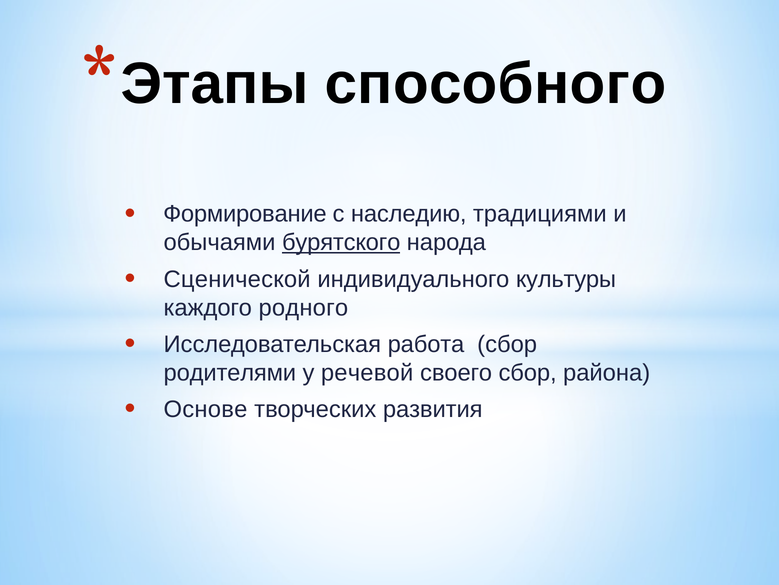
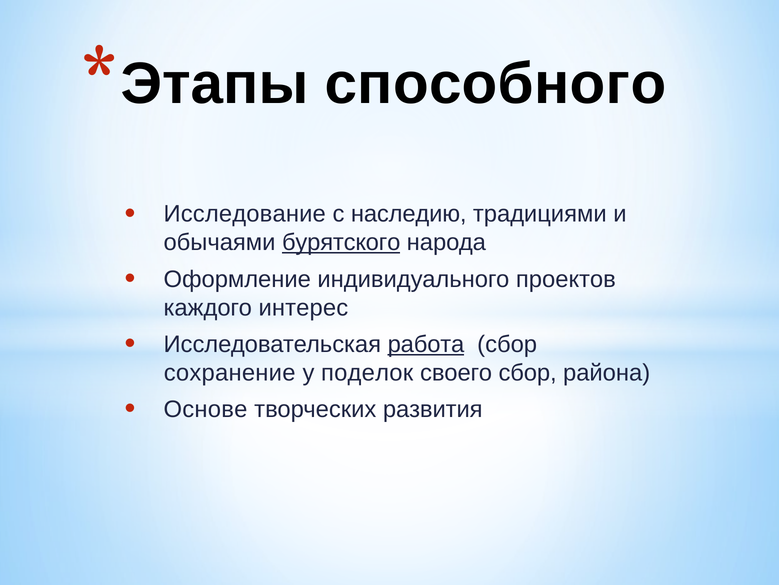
Формирование: Формирование -> Исследование
Сценической: Сценической -> Оформление
культуры: культуры -> проектов
родного: родного -> интерес
работа underline: none -> present
родителями: родителями -> сохранение
речевой: речевой -> поделок
